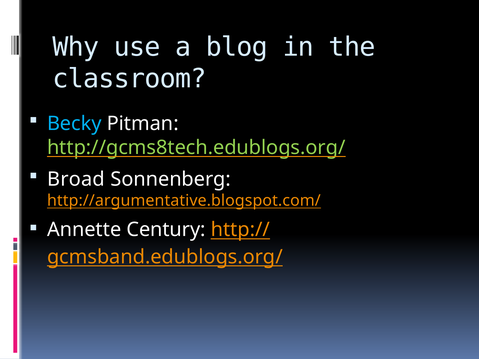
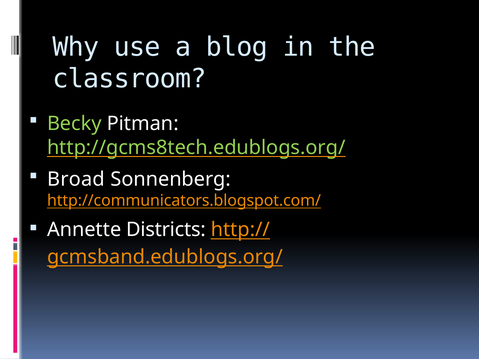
Becky colour: light blue -> light green
http://argumentative.blogspot.com/: http://argumentative.blogspot.com/ -> http://communicators.blogspot.com/
Century: Century -> Districts
